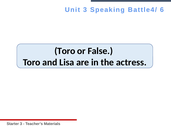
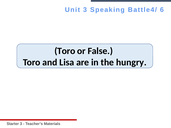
actress: actress -> hungry
